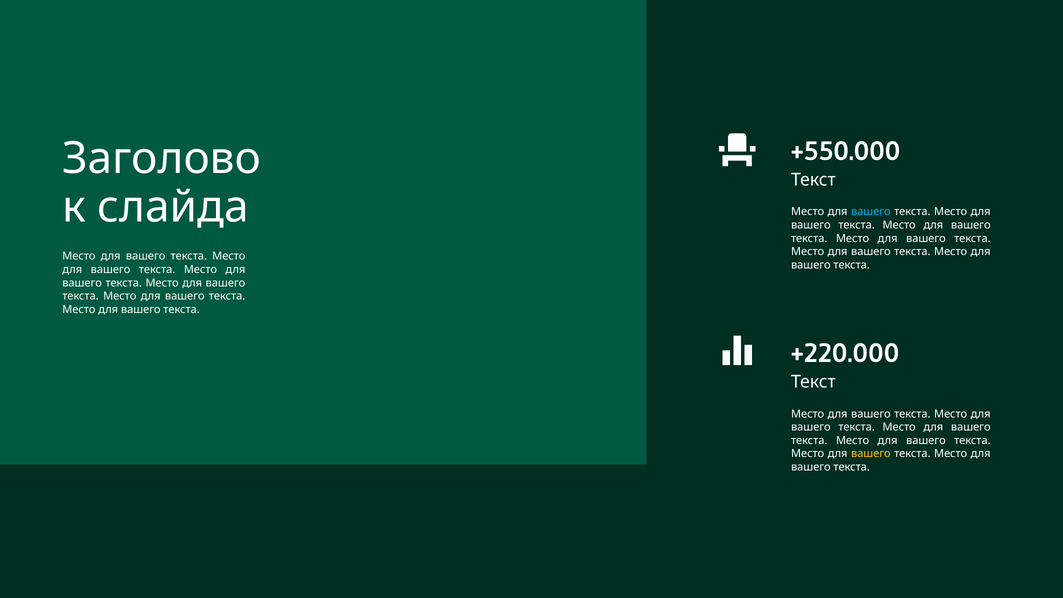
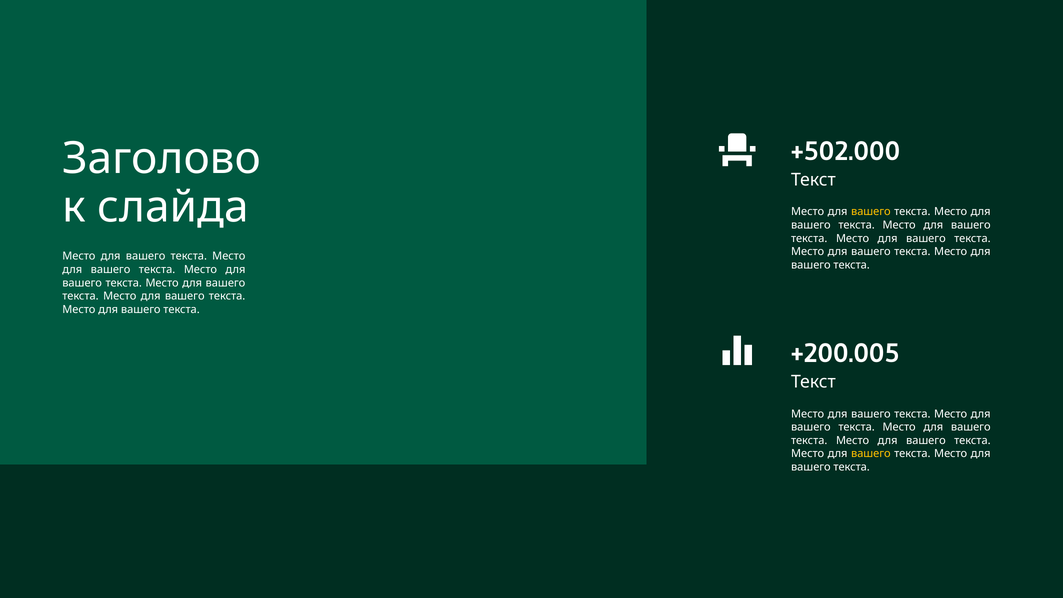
+550.000: +550.000 -> +502.000
вашего at (871, 212) colour: light blue -> yellow
+220.000: +220.000 -> +200.005
